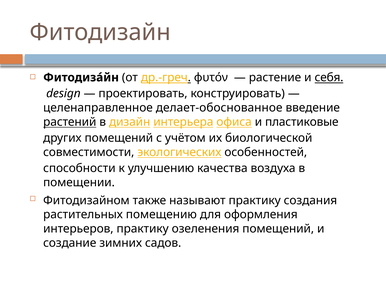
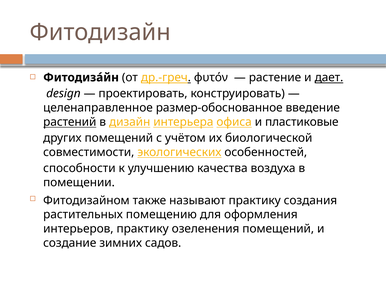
себя: себя -> дает
делает-обоснованное: делает-обоснованное -> размер-обоснованное
